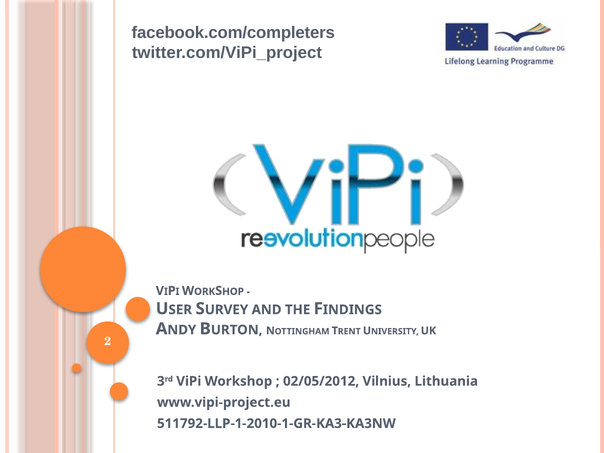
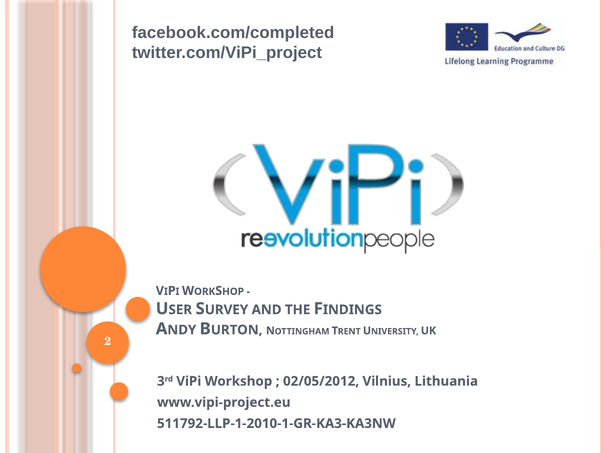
facebook.com/completers: facebook.com/completers -> facebook.com/completed
